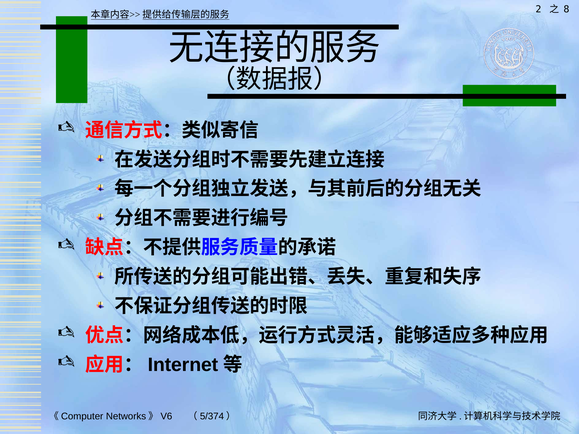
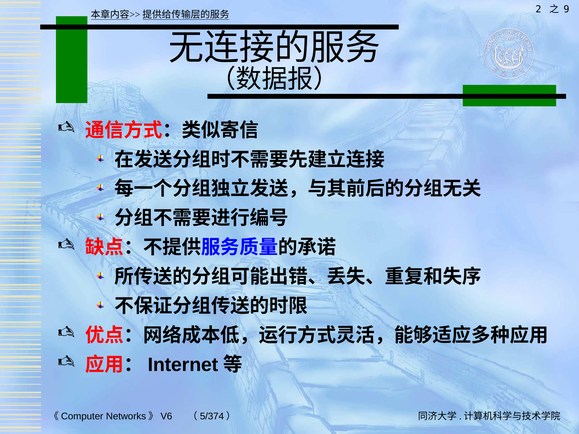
8: 8 -> 9
